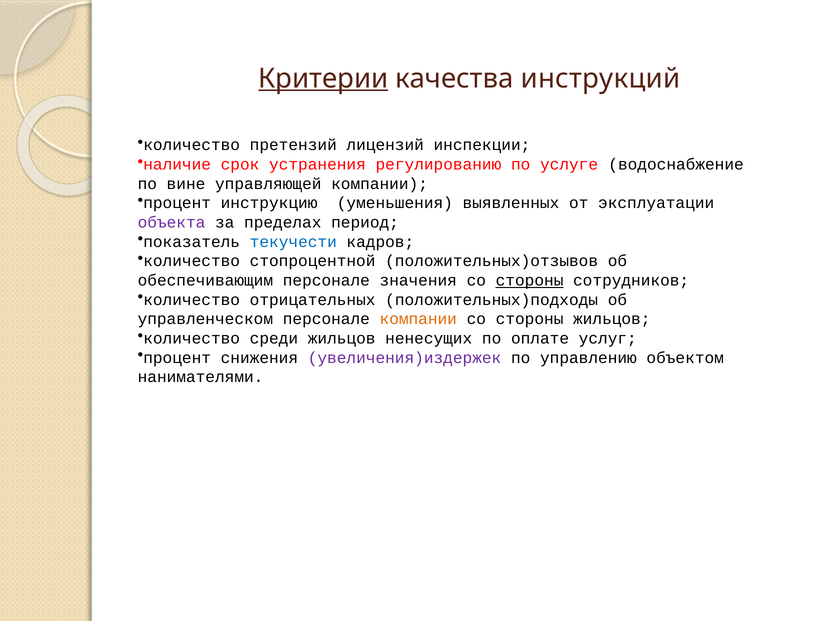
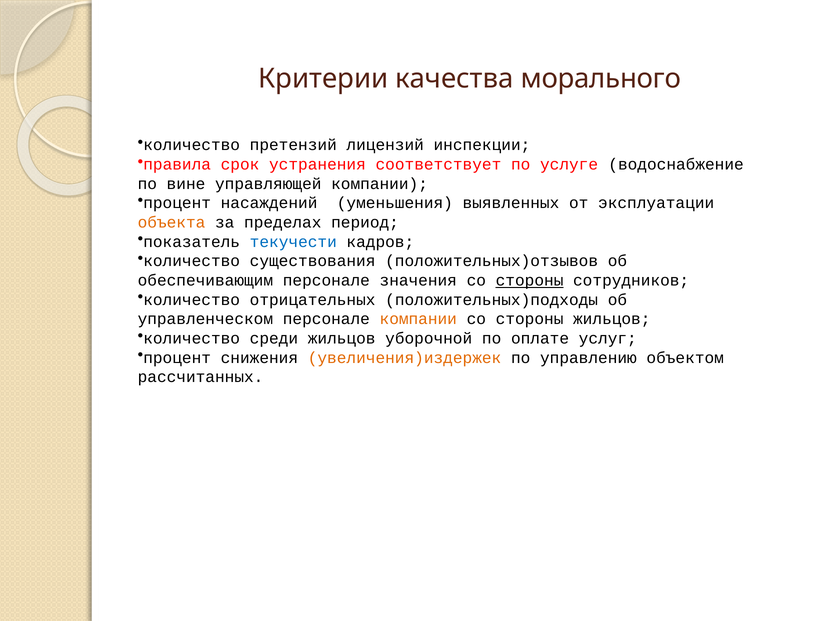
Критерии underline: present -> none
инструкций: инструкций -> морального
наличие: наличие -> правила
регулированию: регулированию -> соответствует
инструкцию: инструкцию -> насаждений
объекта colour: purple -> orange
стопроцентной: стопроцентной -> существования
ненесущих: ненесущих -> уборочной
увеличения)издержек colour: purple -> orange
нанимателями: нанимателями -> рассчитанных
